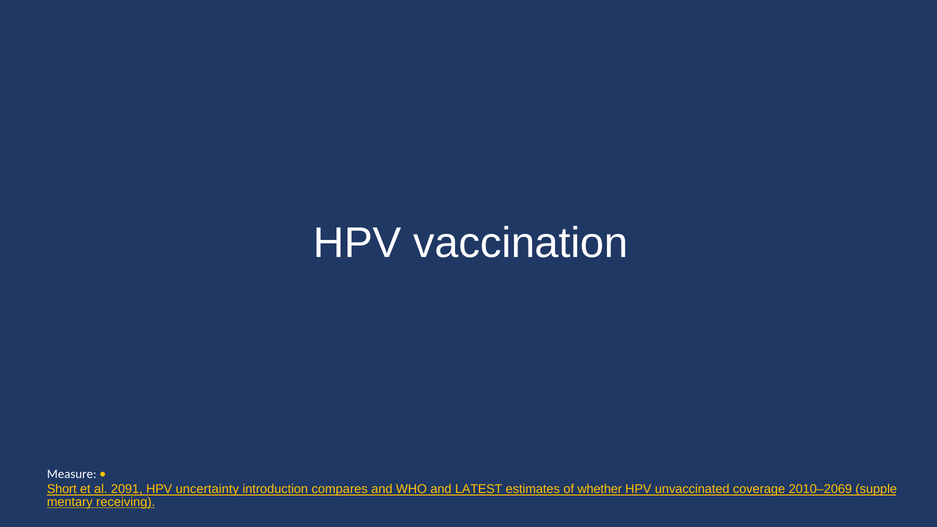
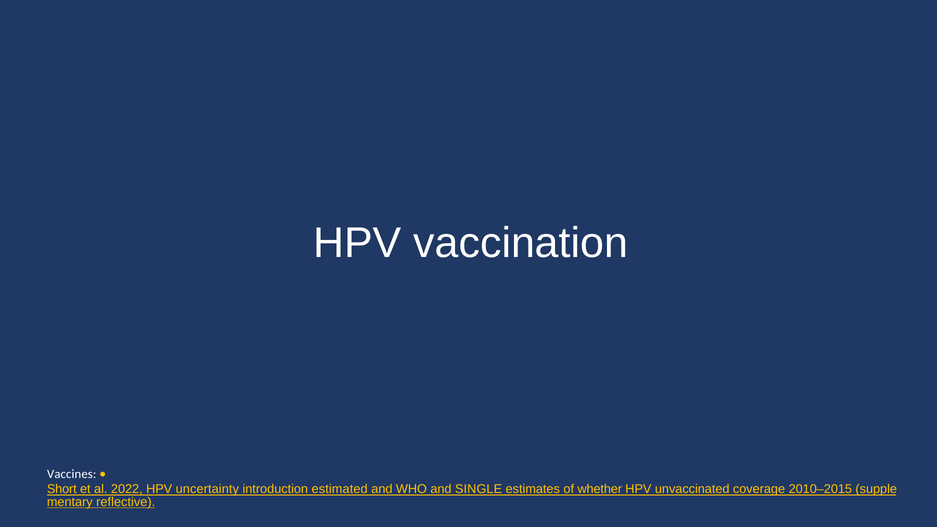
Measure: Measure -> Vaccines
2091: 2091 -> 2022
compares: compares -> estimated
LATEST: LATEST -> SINGLE
2010–2069: 2010–2069 -> 2010–2015
receiving: receiving -> reflective
